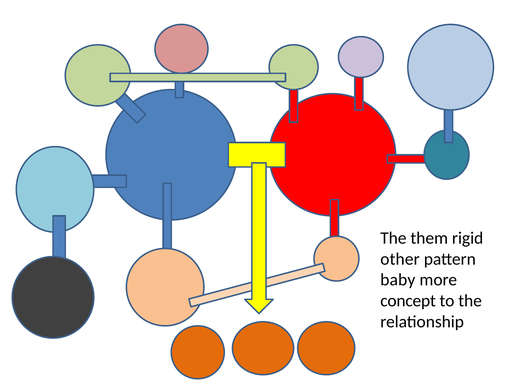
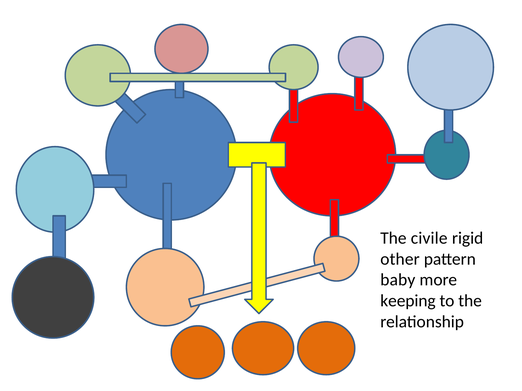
them: them -> civile
concept: concept -> keeping
